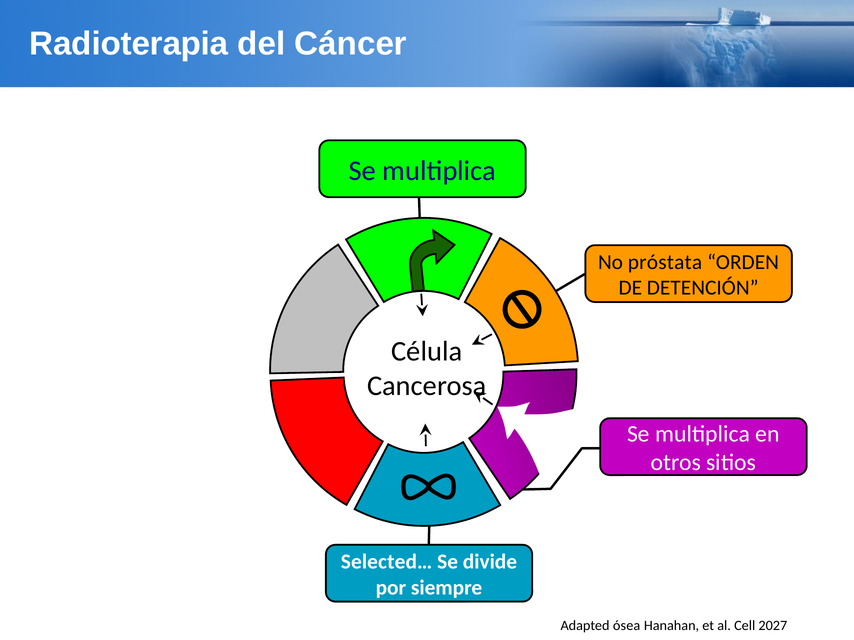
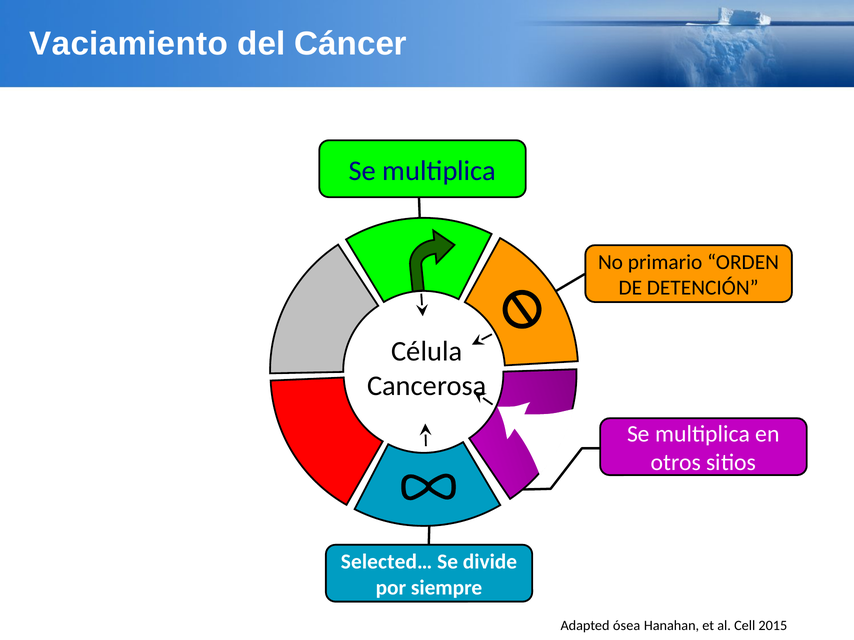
Radioterapia: Radioterapia -> Vaciamiento
próstata: próstata -> primario
2027: 2027 -> 2015
